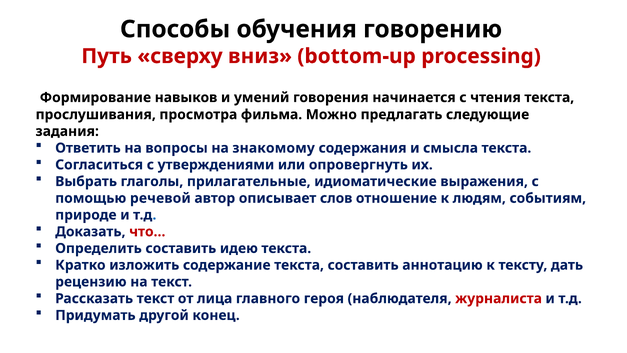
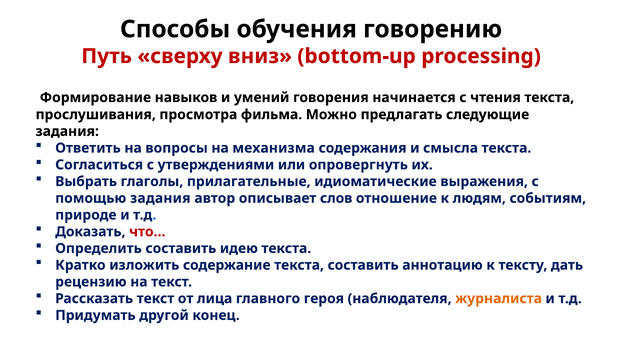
знакомому: знакомому -> механизма
помощью речевой: речевой -> задания
журналиста colour: red -> orange
